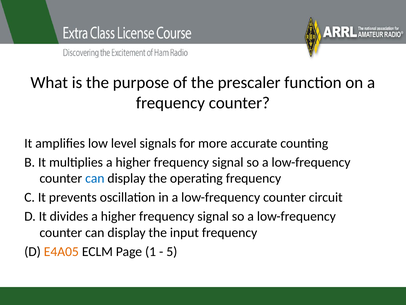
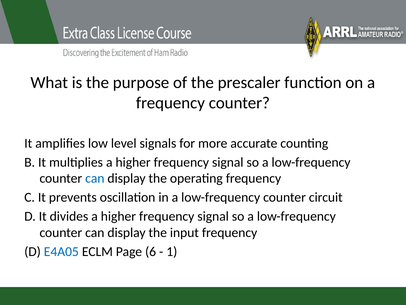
E4A05 colour: orange -> blue
1: 1 -> 6
5: 5 -> 1
